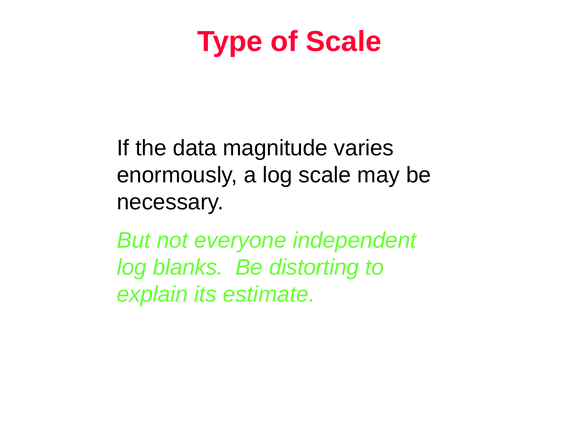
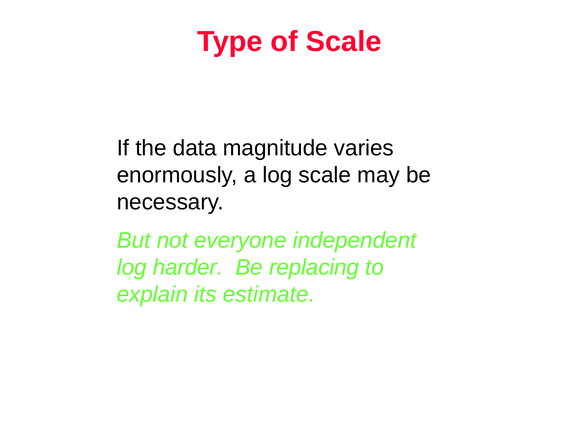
blanks: blanks -> harder
distorting: distorting -> replacing
